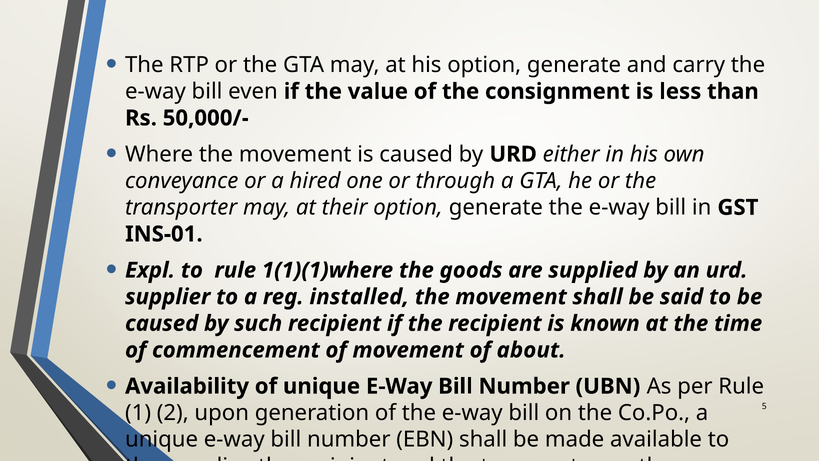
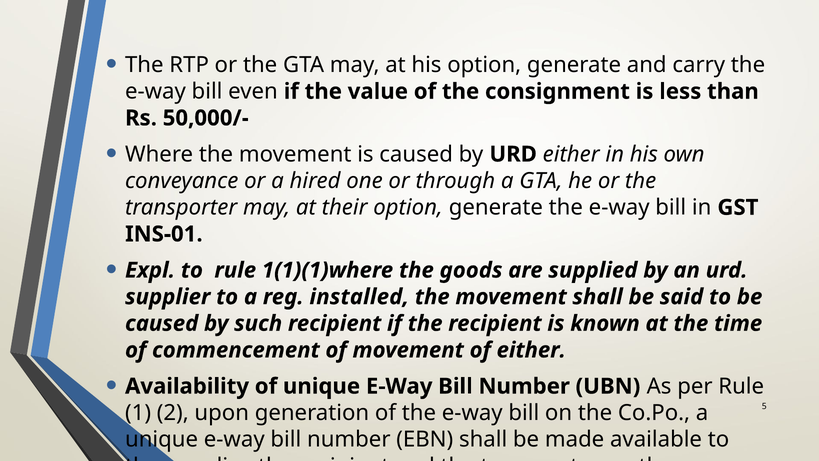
of about: about -> either
